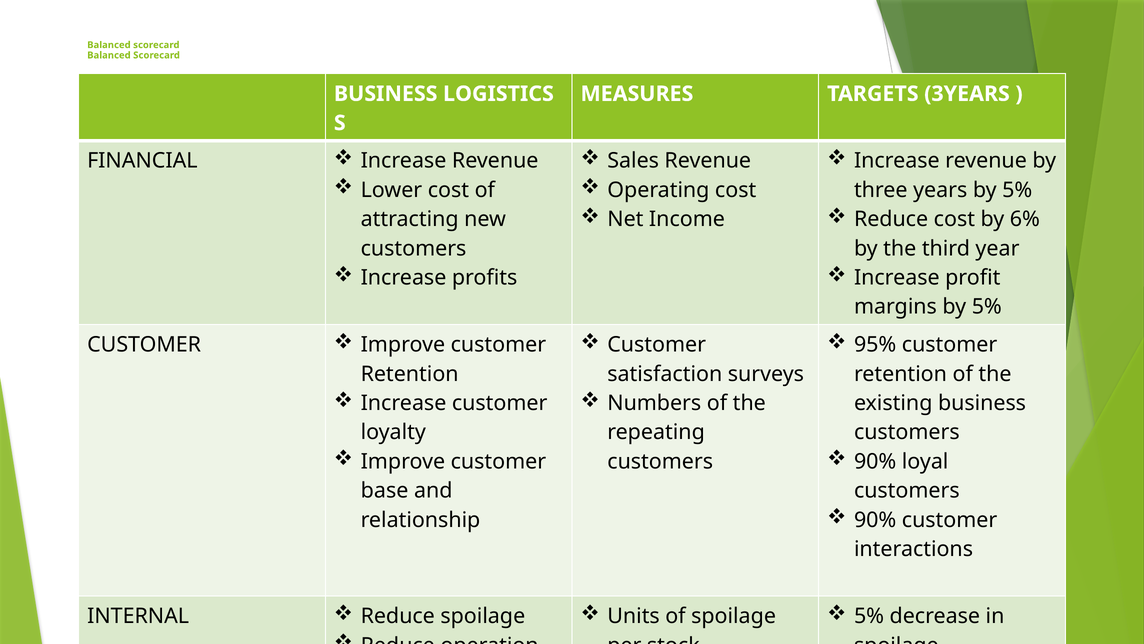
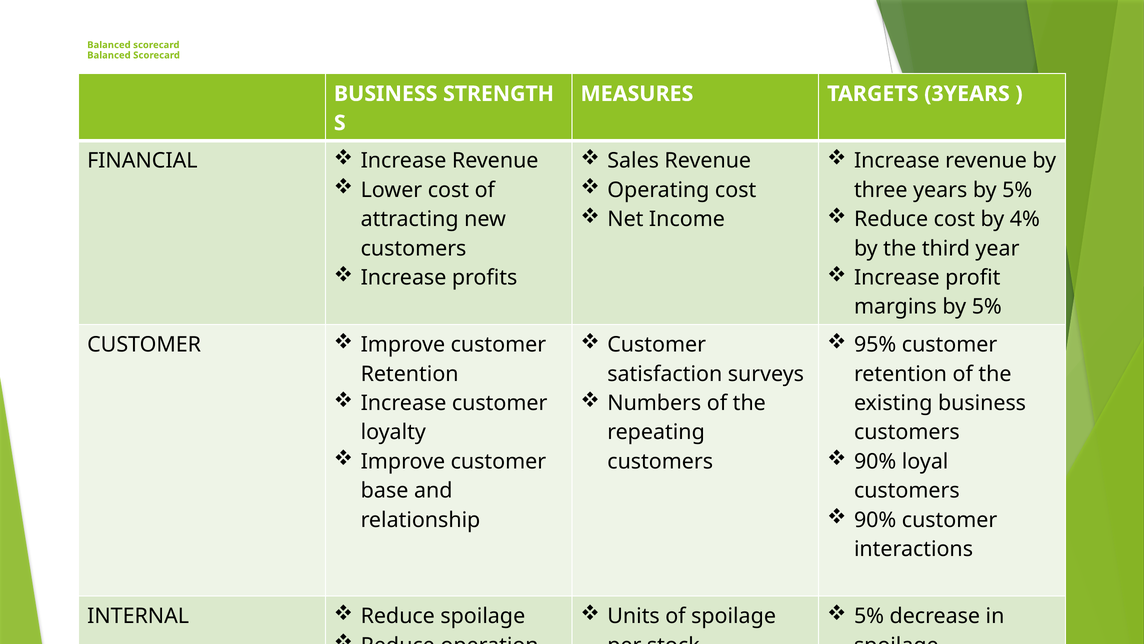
LOGISTICS: LOGISTICS -> STRENGTH
6%: 6% -> 4%
